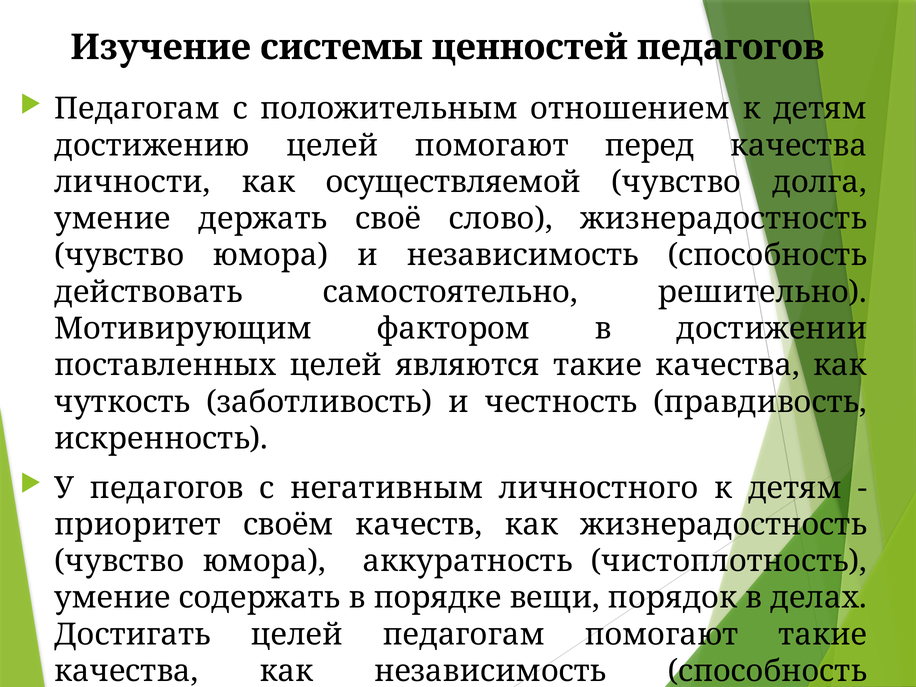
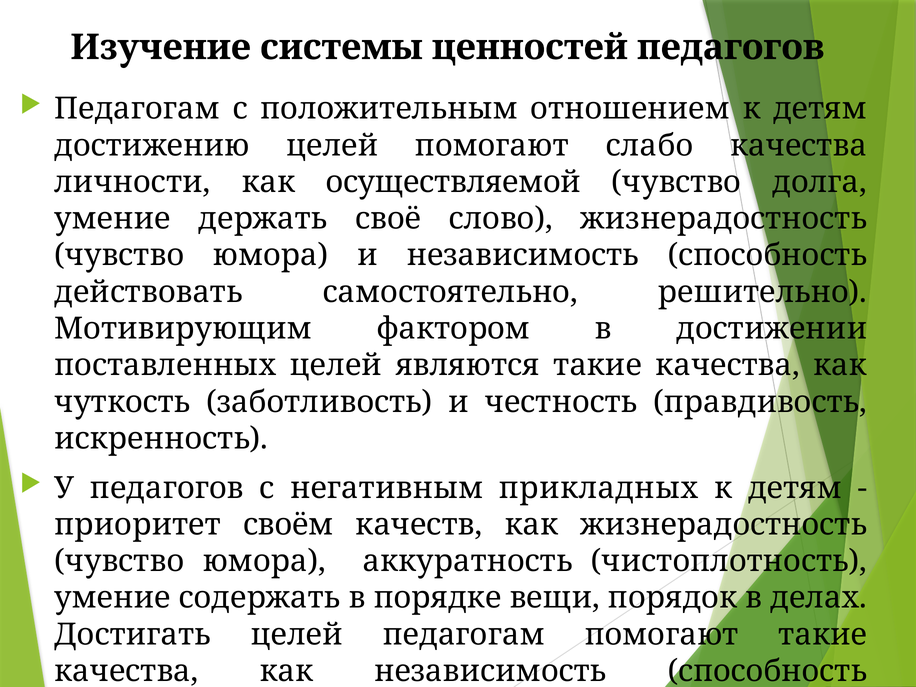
помогают перед: перед -> слабо
личностного: личностного -> прикладных
